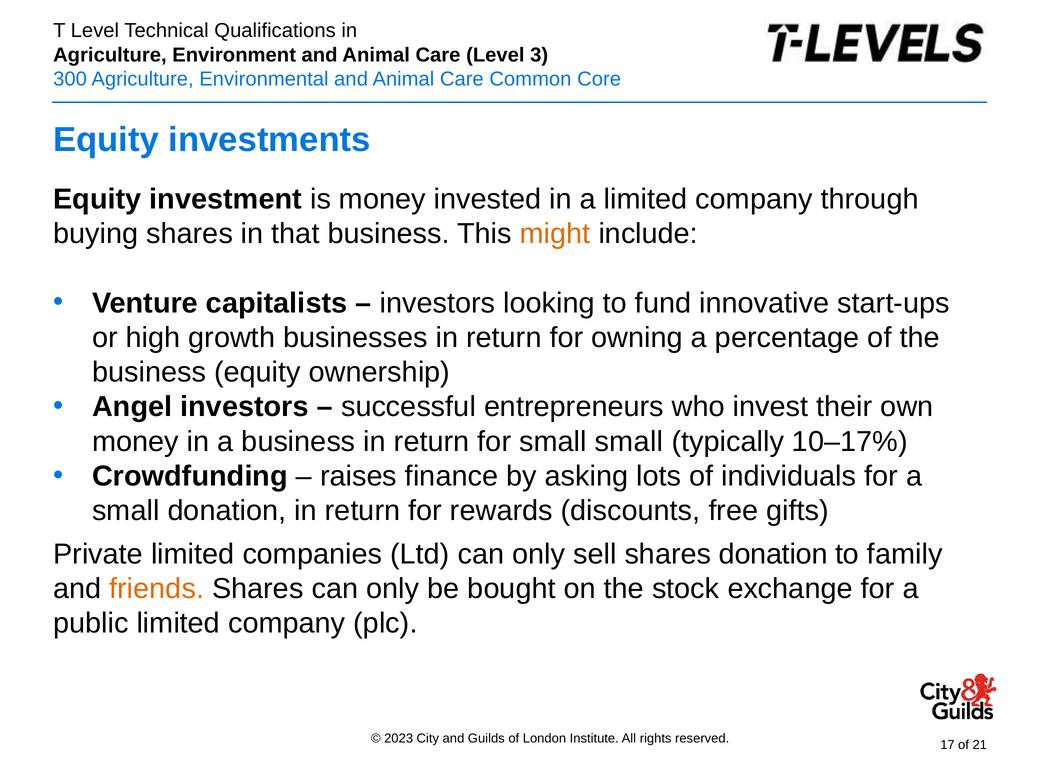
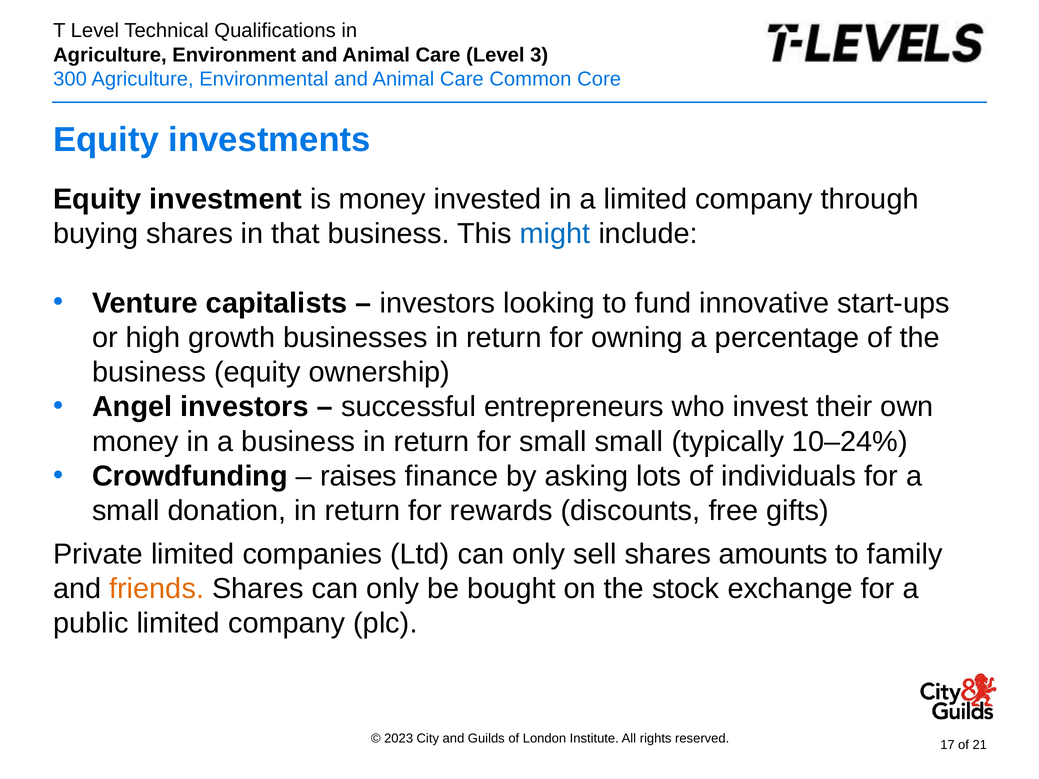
might colour: orange -> blue
10–17%: 10–17% -> 10–24%
shares donation: donation -> amounts
